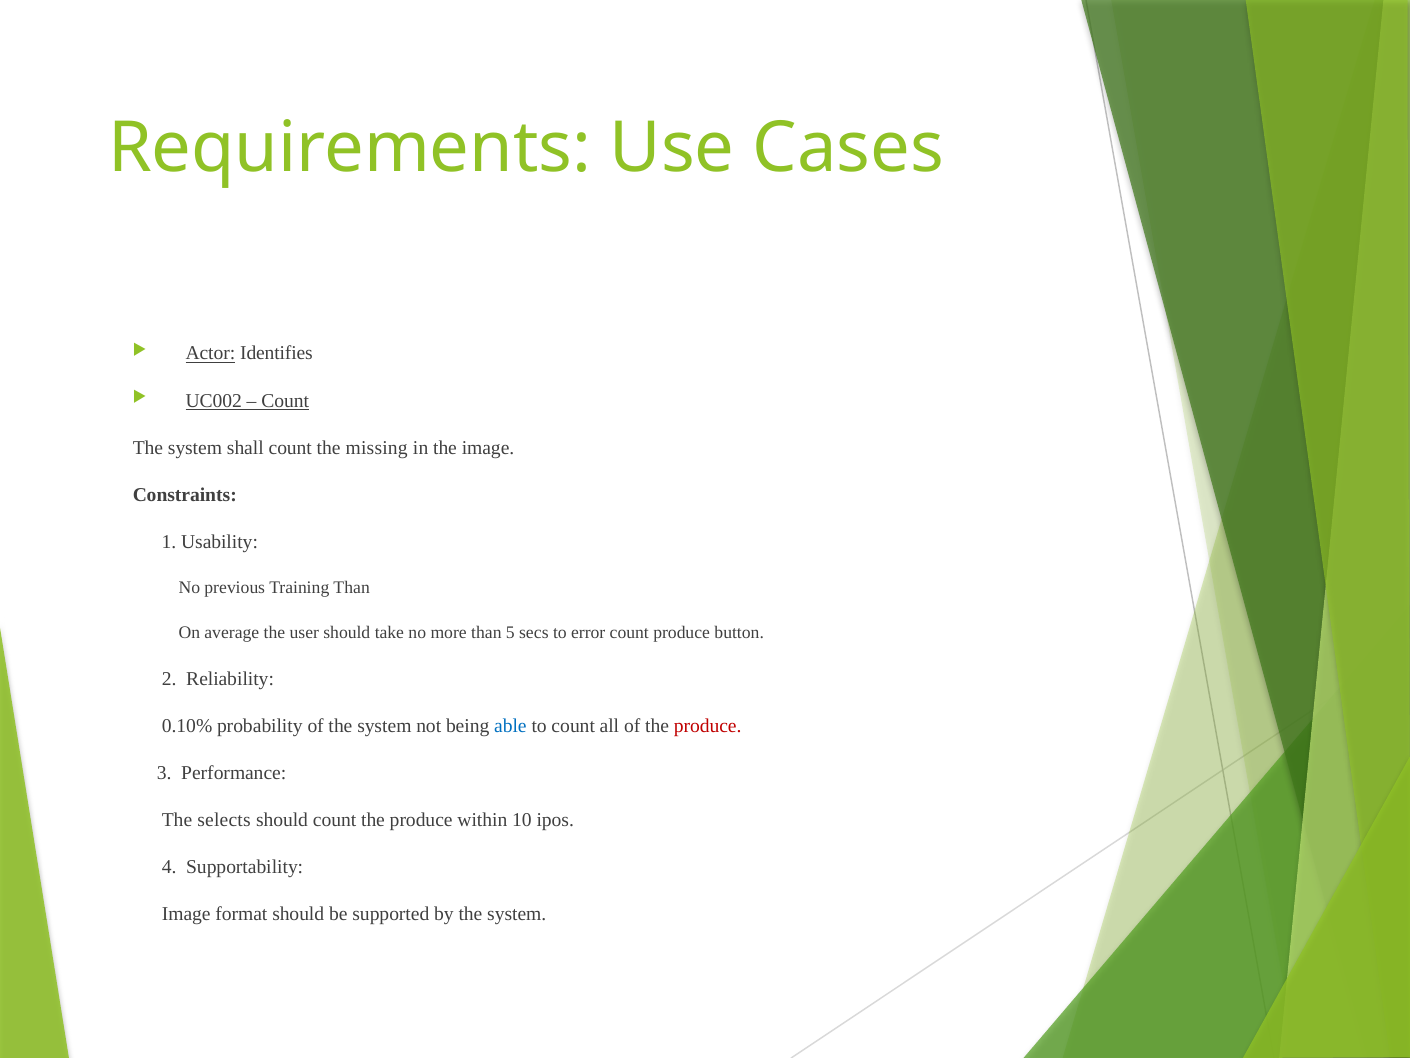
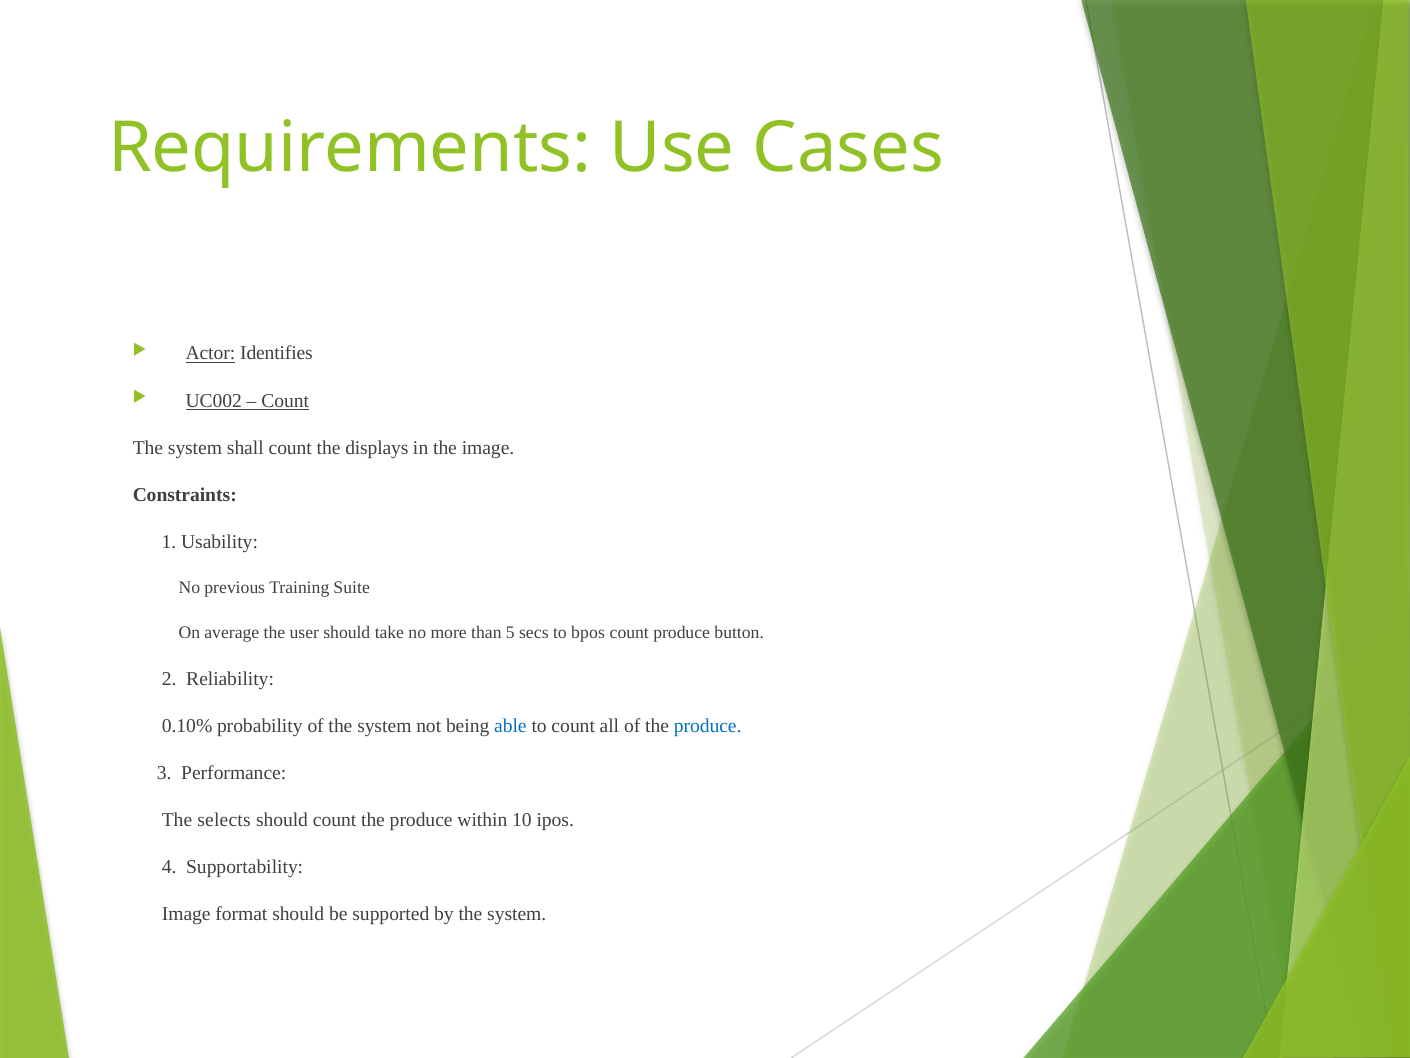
missing: missing -> displays
Training Than: Than -> Suite
error: error -> bpos
produce at (708, 725) colour: red -> blue
